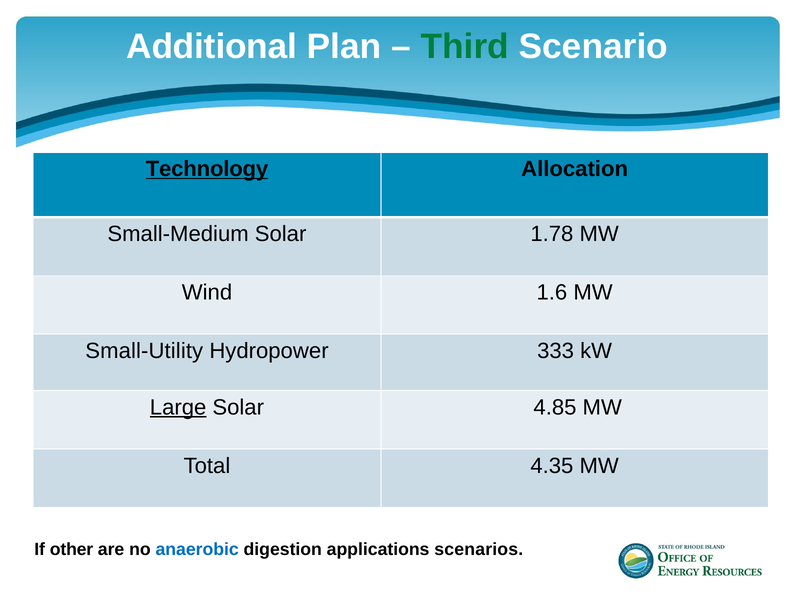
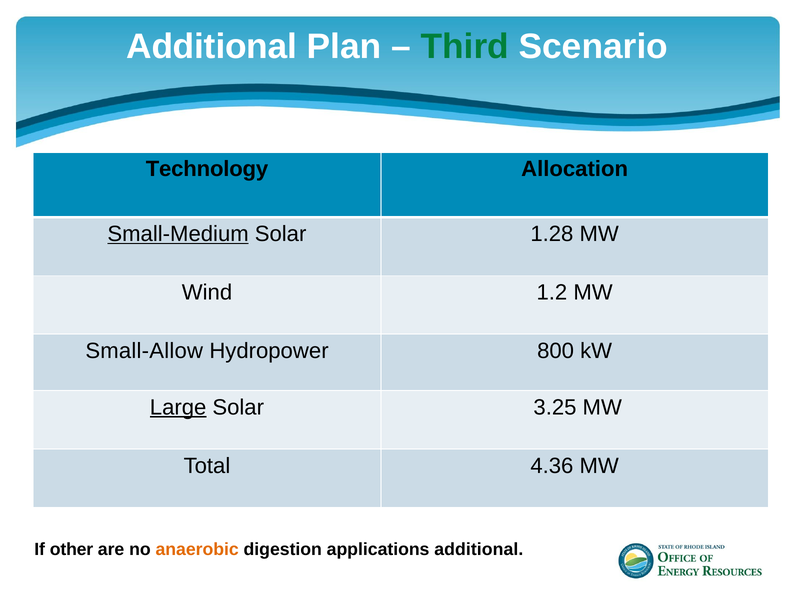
Technology underline: present -> none
Small-Medium underline: none -> present
1.78: 1.78 -> 1.28
1.6: 1.6 -> 1.2
Small-Utility: Small-Utility -> Small-Allow
333: 333 -> 800
4.85: 4.85 -> 3.25
4.35: 4.35 -> 4.36
anaerobic colour: blue -> orange
applications scenarios: scenarios -> additional
